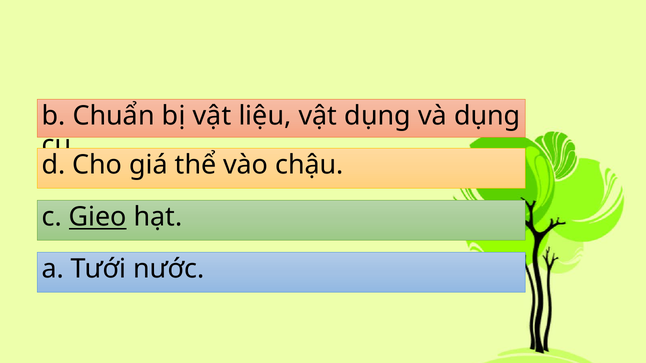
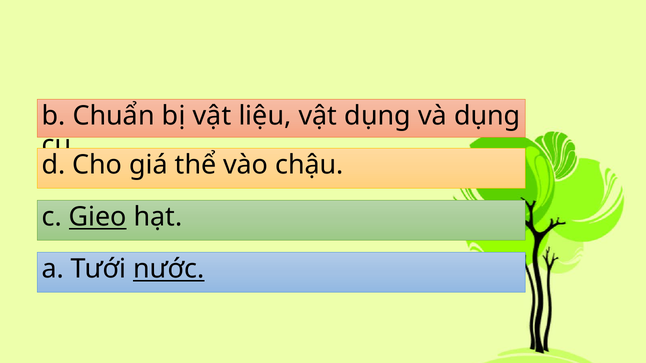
nước underline: none -> present
